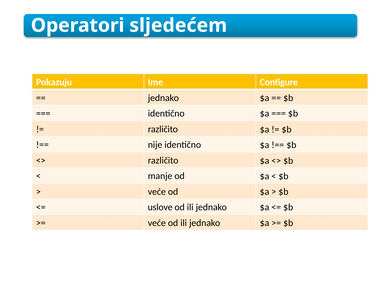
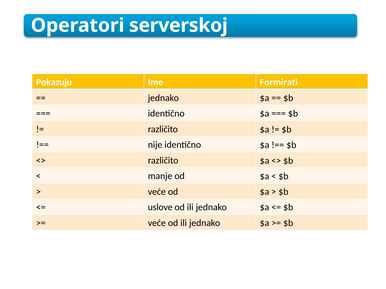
sljedećem: sljedećem -> serverskoj
Configure: Configure -> Formirati
